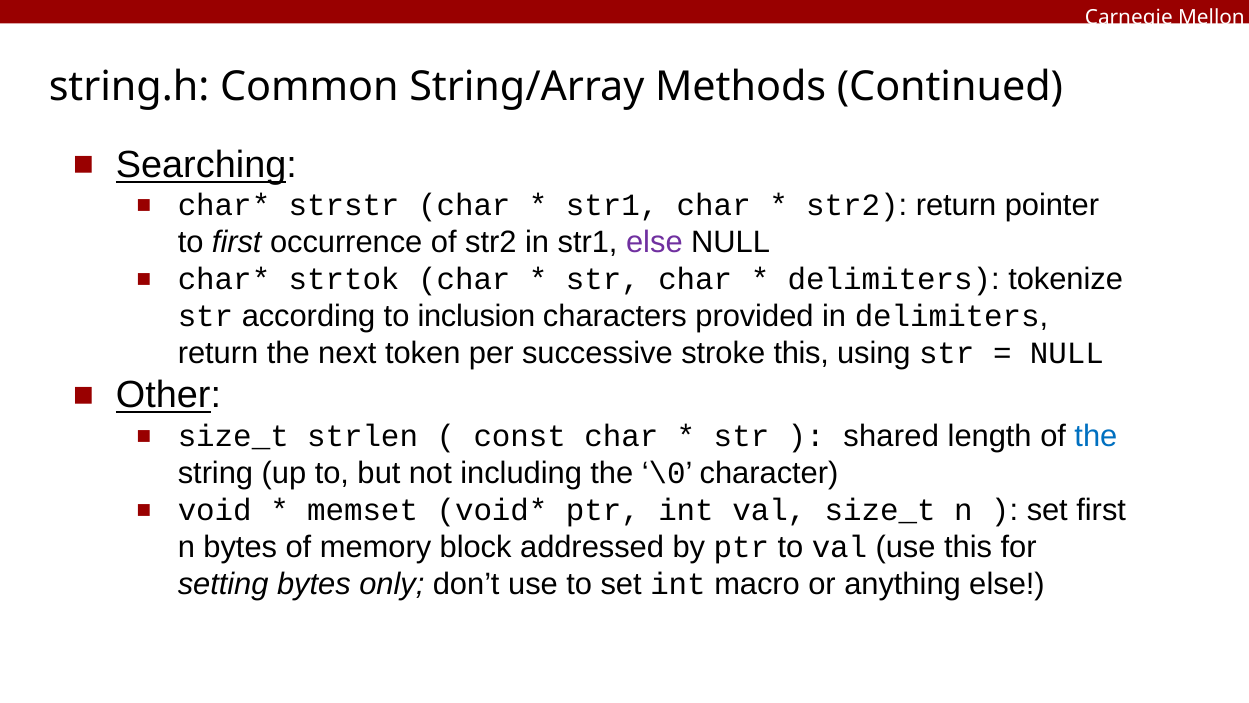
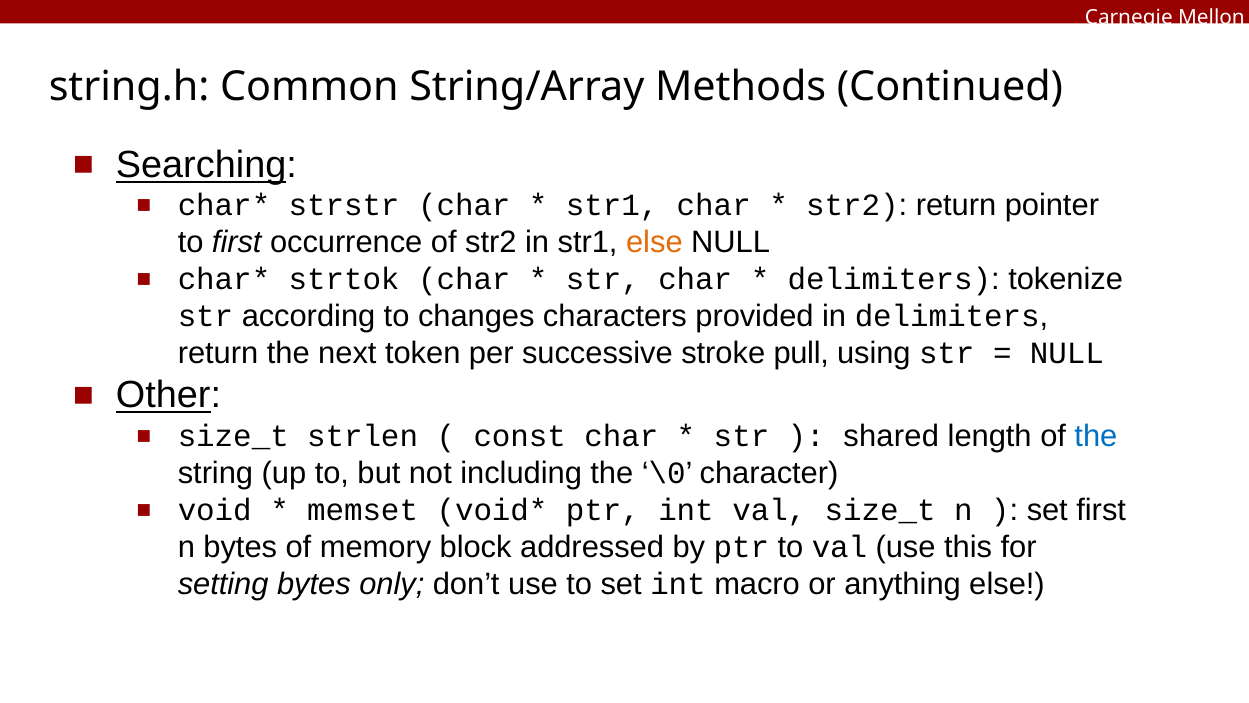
else at (654, 243) colour: purple -> orange
inclusion: inclusion -> changes
stroke this: this -> pull
